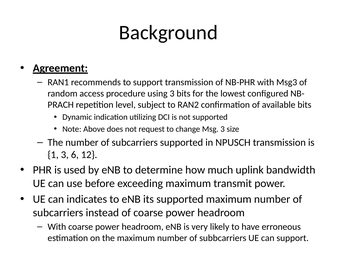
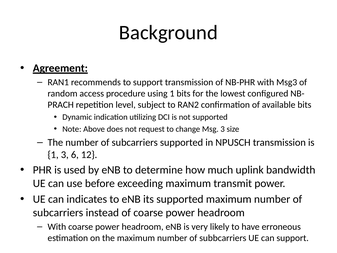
using 3: 3 -> 1
